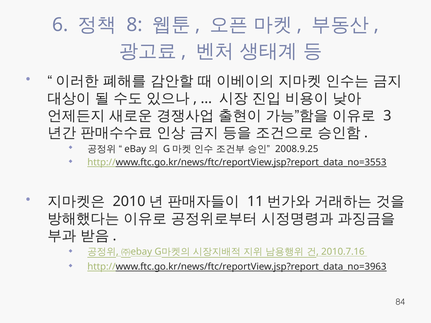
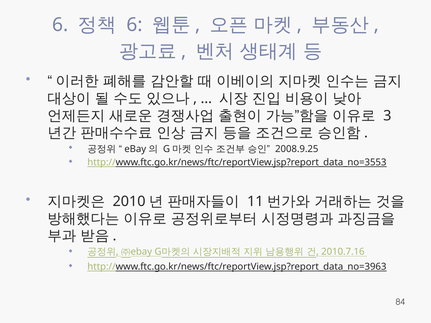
8 at (135, 25): 8 -> 6
